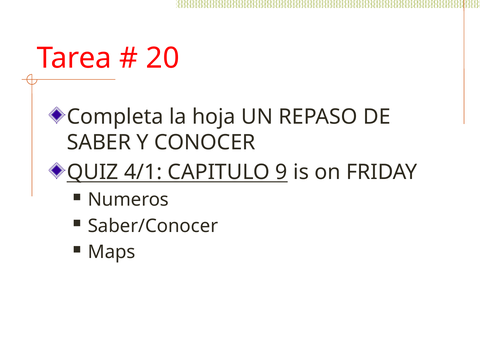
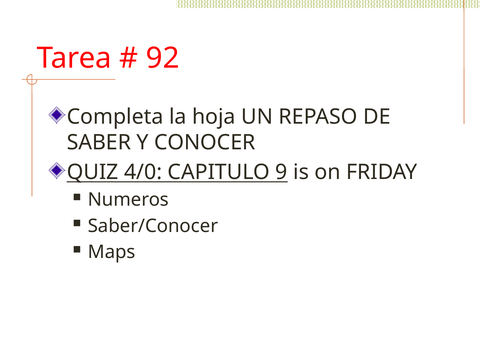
20: 20 -> 92
4/1: 4/1 -> 4/0
